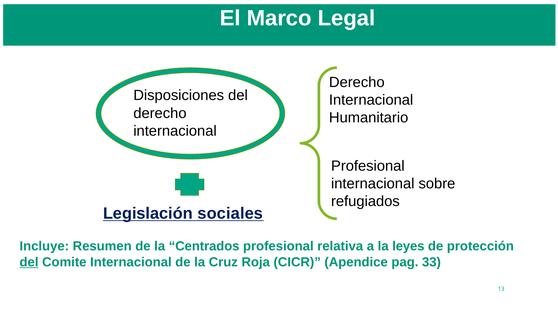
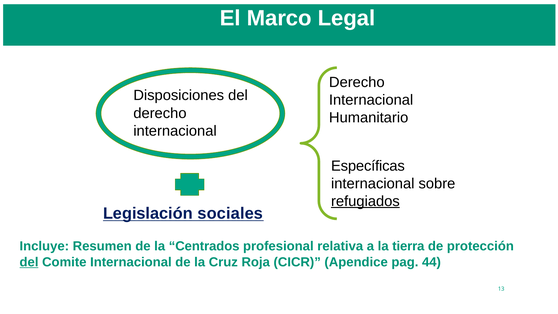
Profesional at (368, 166): Profesional -> Específicas
refugiados underline: none -> present
leyes: leyes -> tierra
33: 33 -> 44
